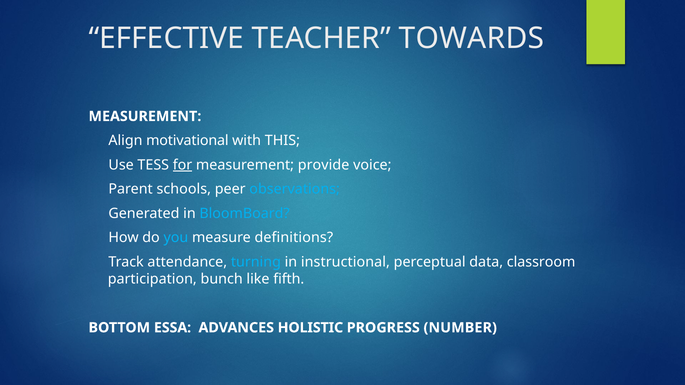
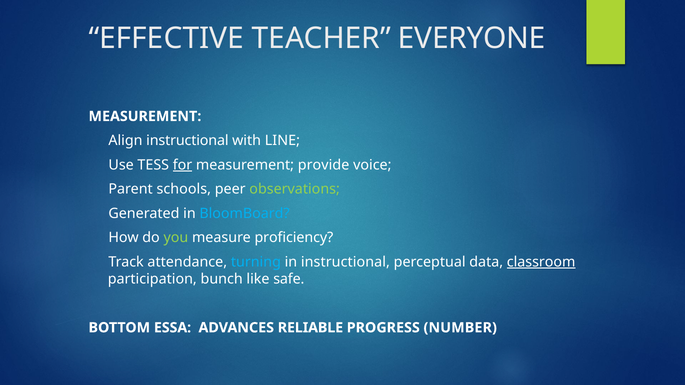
TOWARDS: TOWARDS -> EVERYONE
motivational at (187, 141): motivational -> instructional
THIS: THIS -> LINE
observations colour: light blue -> light green
you colour: light blue -> light green
definitions: definitions -> proficiency
classroom underline: none -> present
fifth: fifth -> safe
HOLISTIC: HOLISTIC -> RELIABLE
